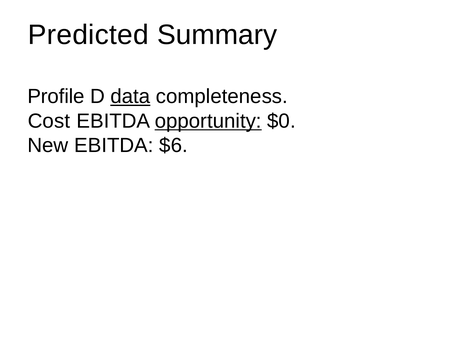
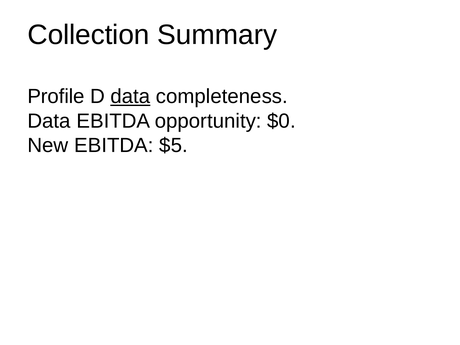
Predicted: Predicted -> Collection
Cost at (49, 121): Cost -> Data
opportunity underline: present -> none
$6: $6 -> $5
